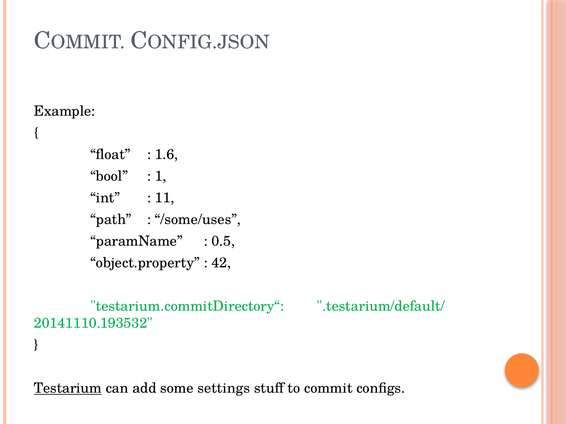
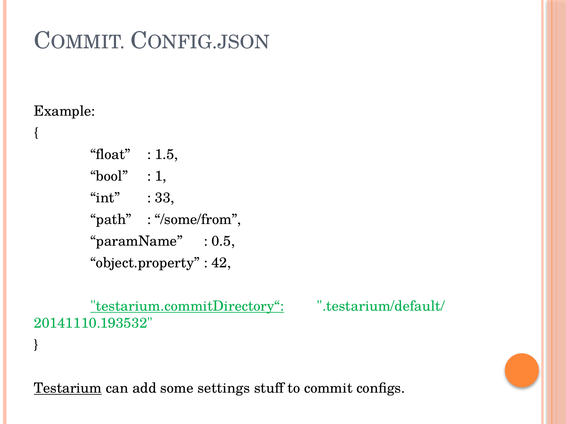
1.6: 1.6 -> 1.5
11: 11 -> 33
/some/uses: /some/uses -> /some/from
testarium.commitDirectory“ underline: none -> present
